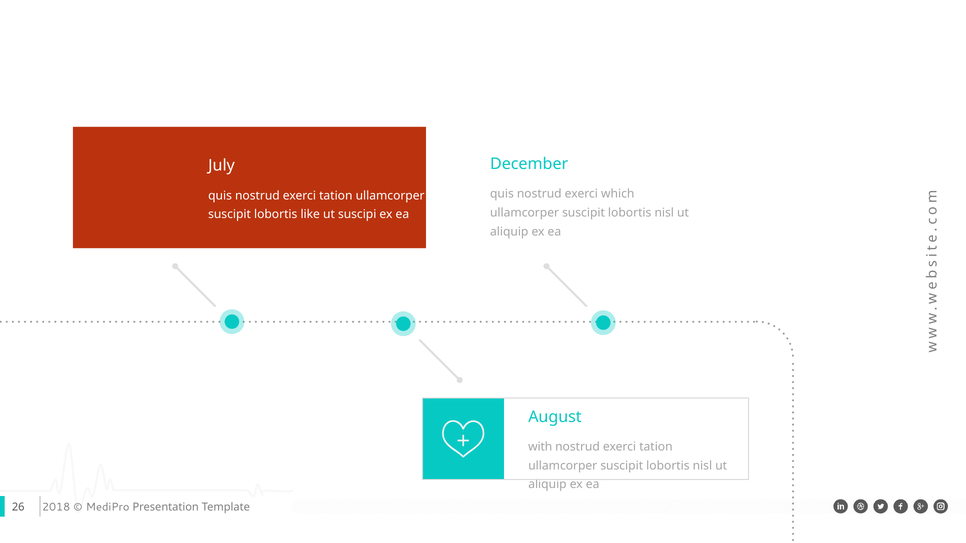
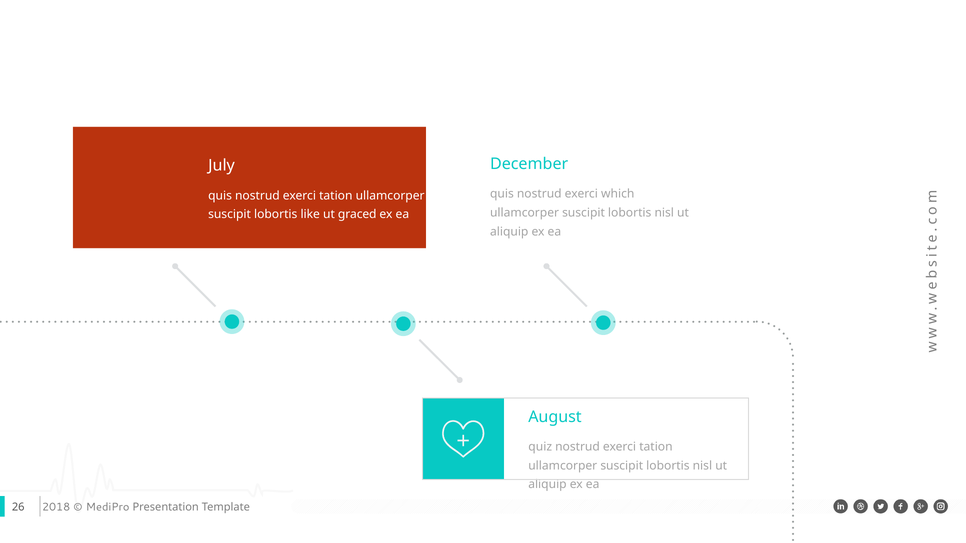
suscipi: suscipi -> graced
with: with -> quiz
